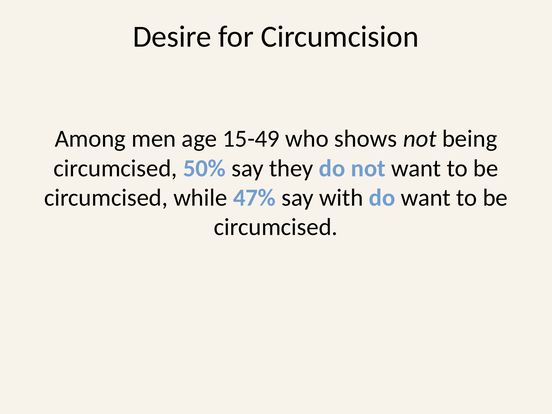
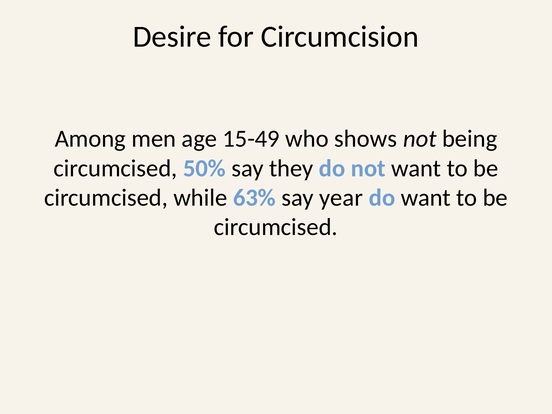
47%: 47% -> 63%
with: with -> year
